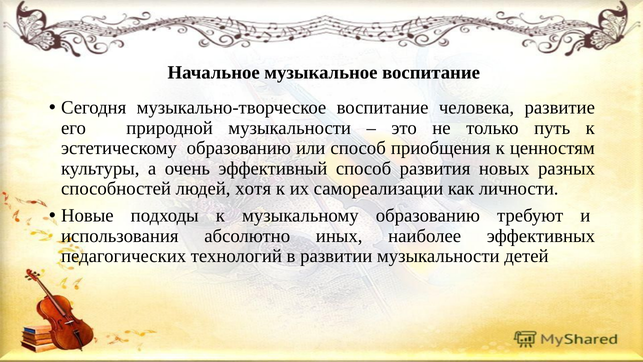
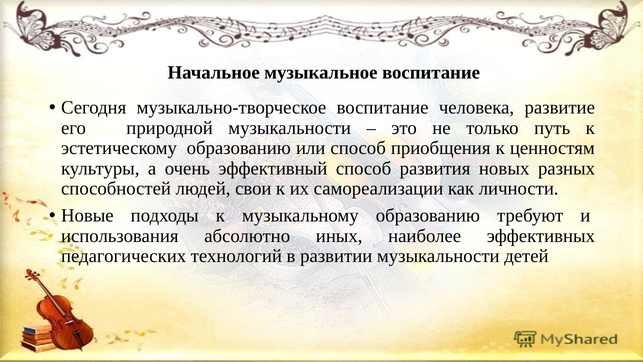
хотя: хотя -> свои
